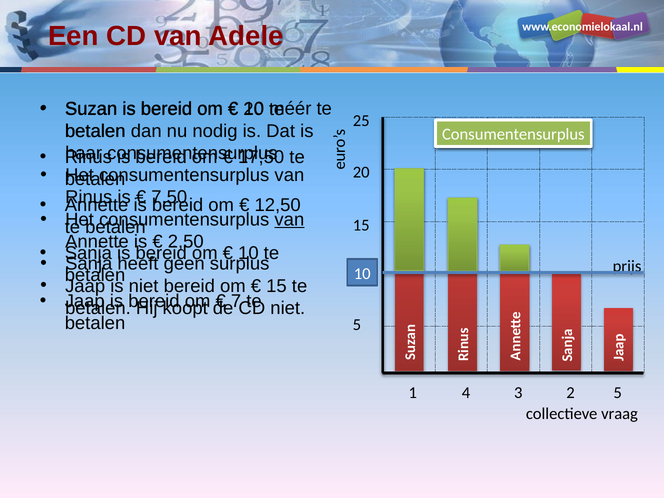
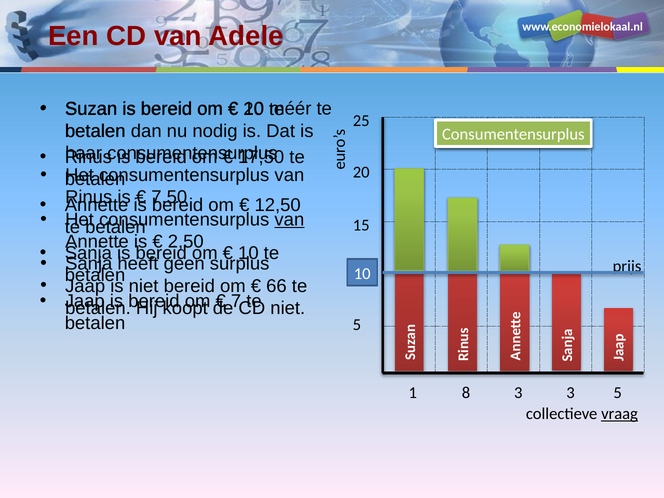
15 at (276, 286): 15 -> 66
4: 4 -> 8
3 2: 2 -> 3
vraag underline: none -> present
